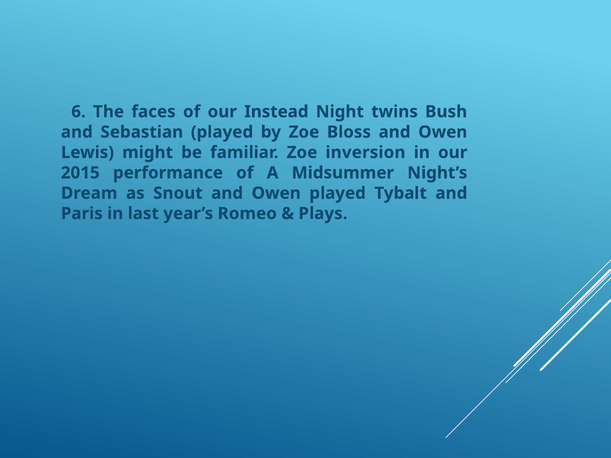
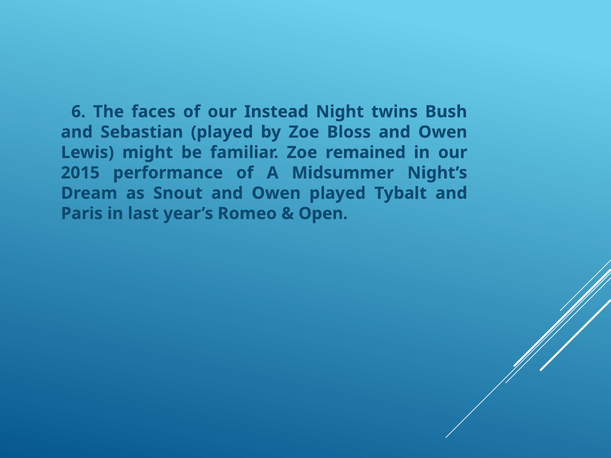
inversion: inversion -> remained
Plays: Plays -> Open
